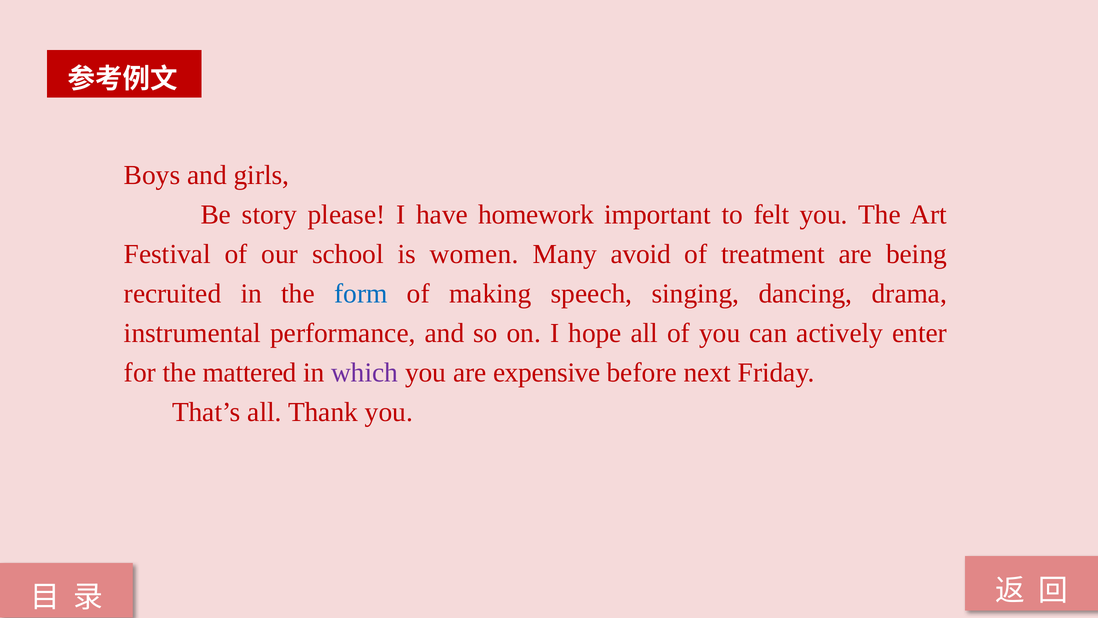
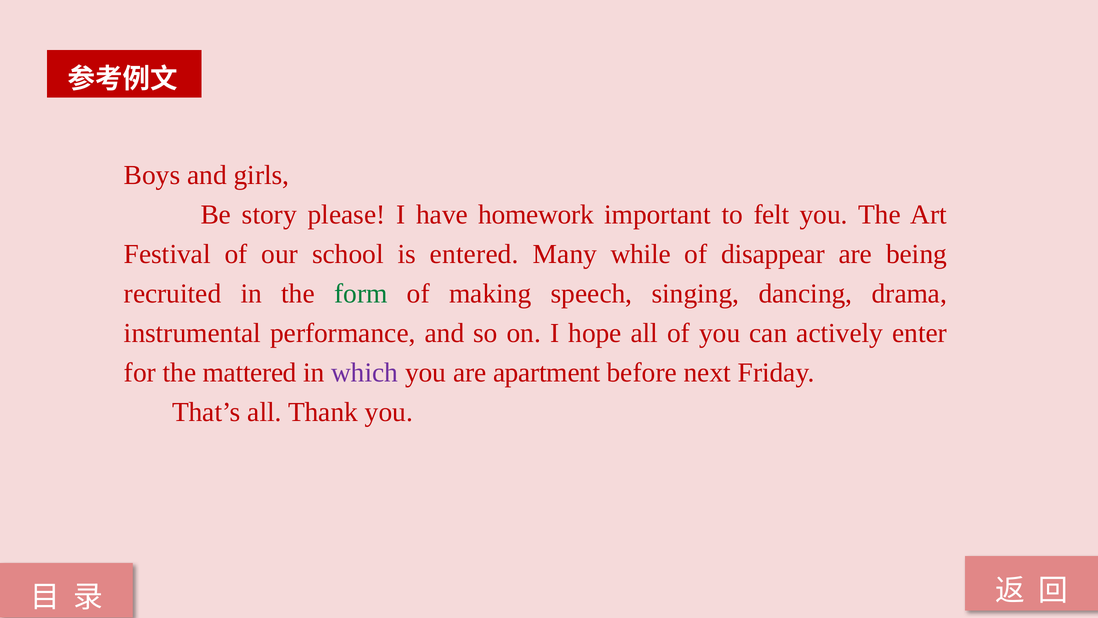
women: women -> entered
avoid: avoid -> while
treatment: treatment -> disappear
form colour: blue -> green
expensive: expensive -> apartment
